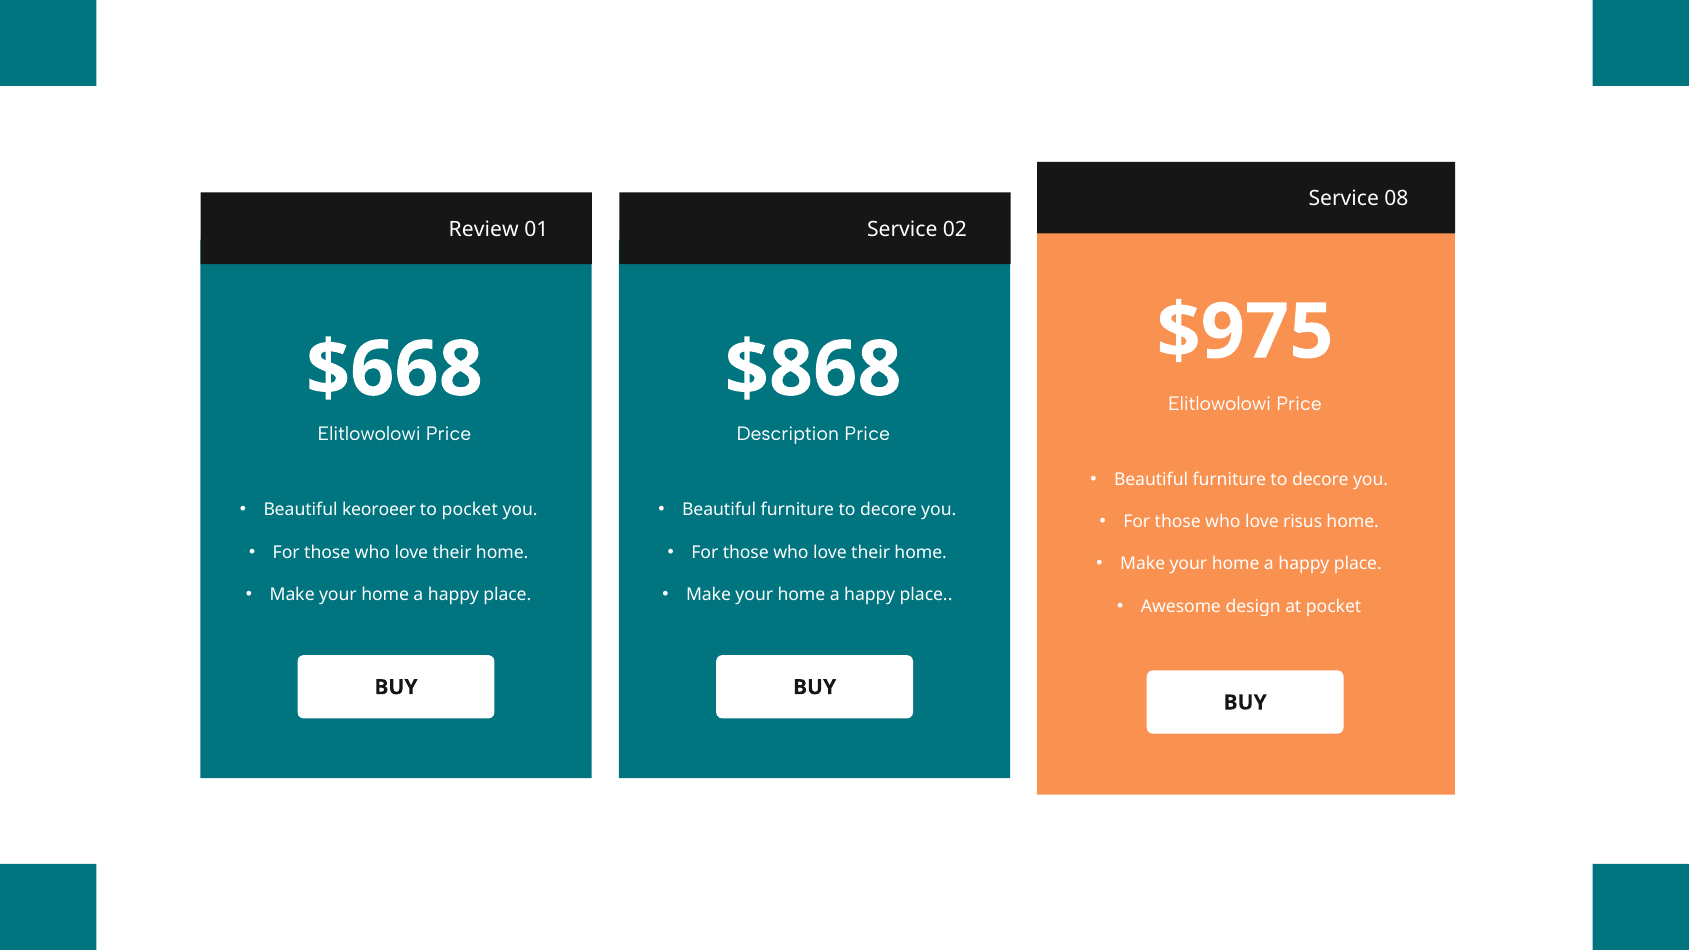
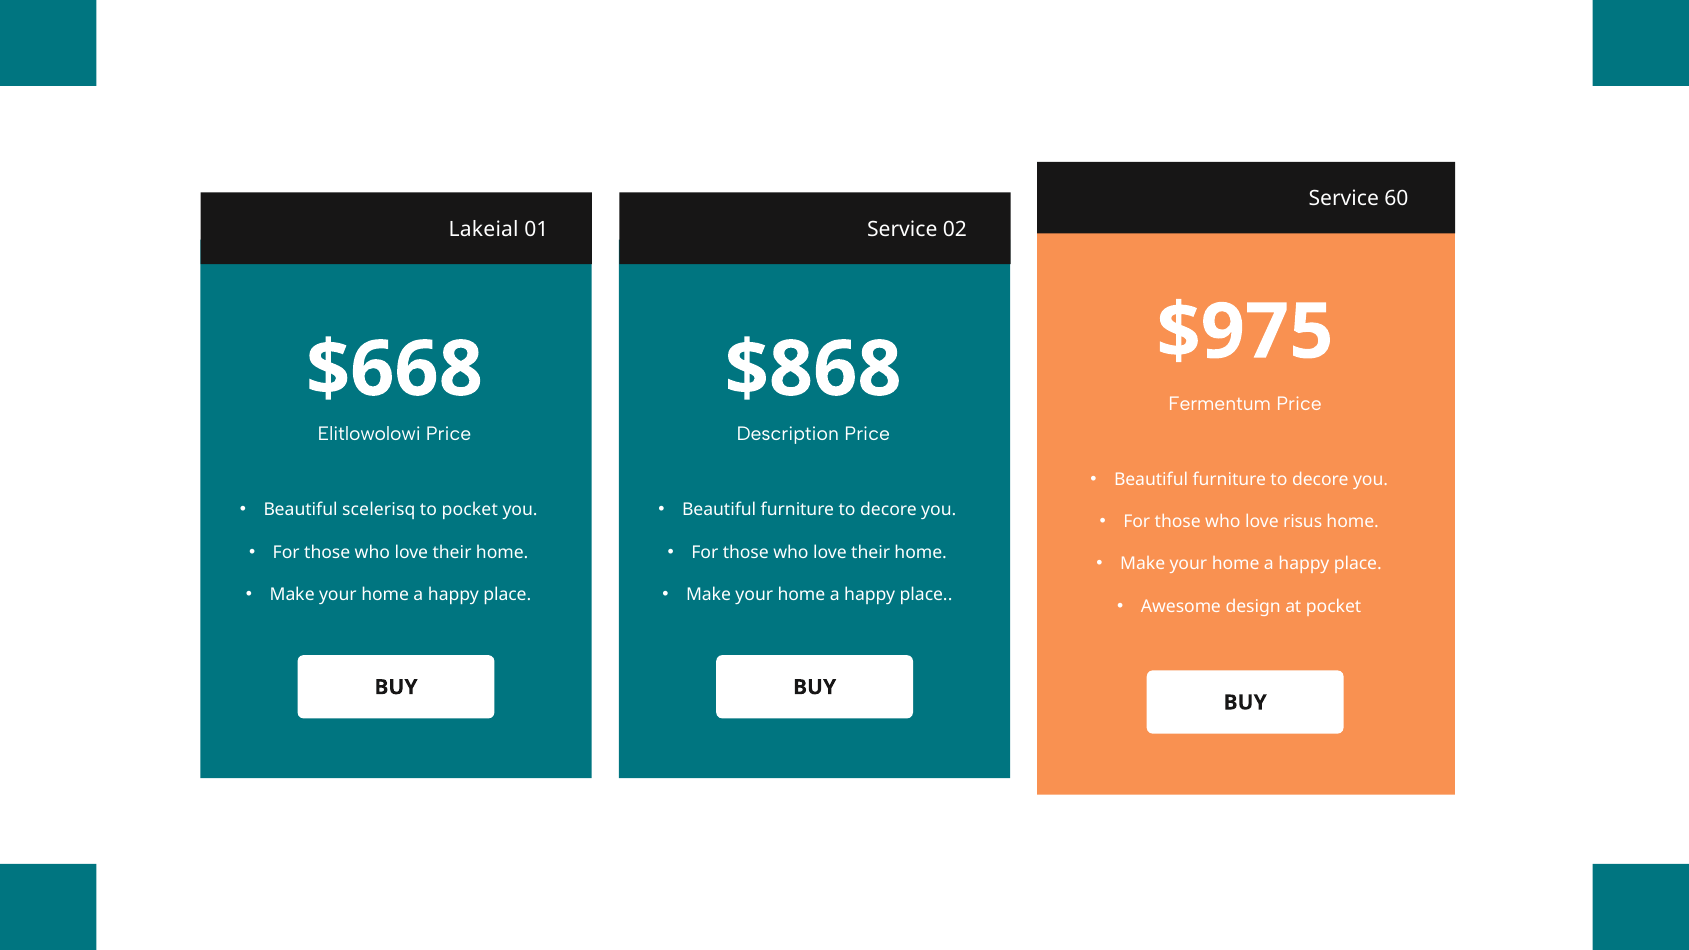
08: 08 -> 60
Review: Review -> Lakeial
Elitlowolowi at (1220, 404): Elitlowolowi -> Fermentum
keoroeer: keoroeer -> scelerisq
